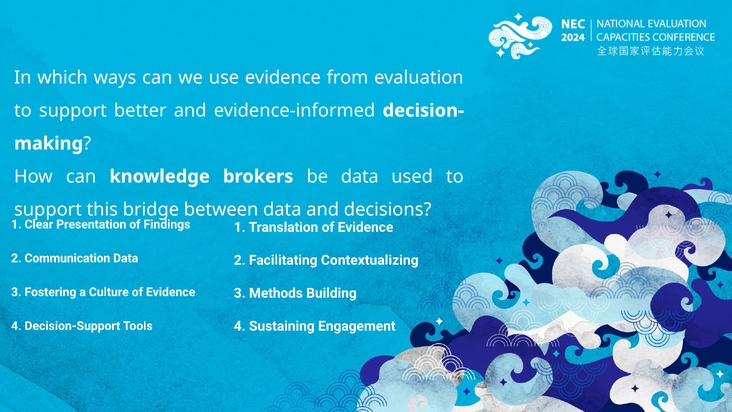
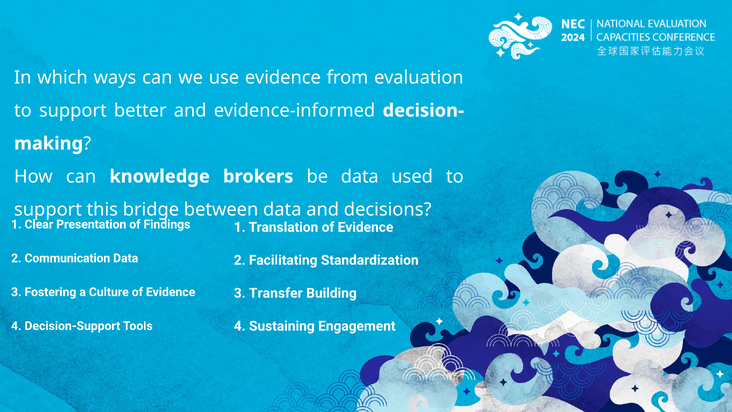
Contextualizing: Contextualizing -> Standardization
Methods: Methods -> Transfer
